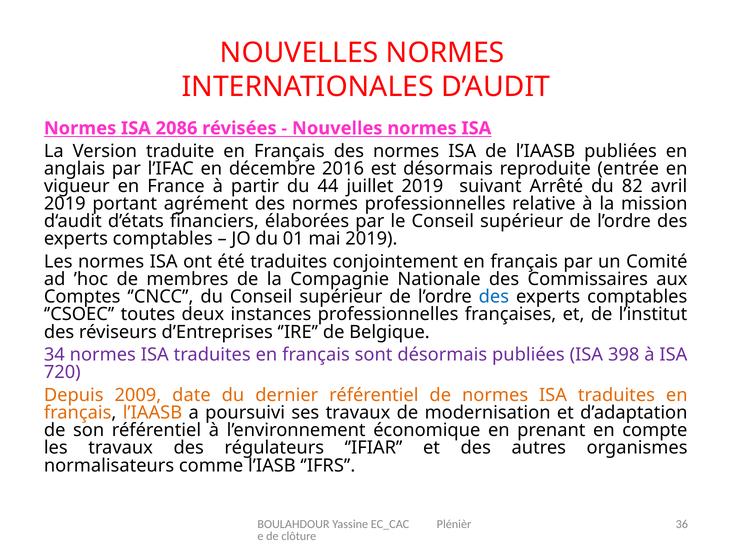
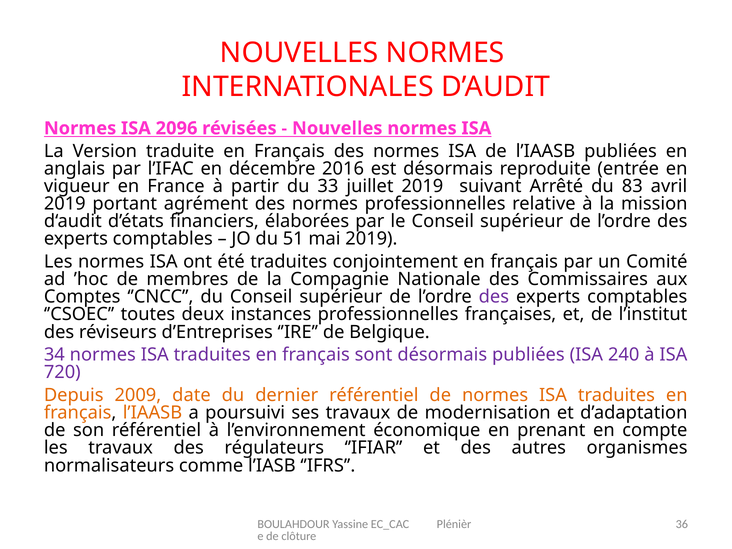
2086: 2086 -> 2096
44: 44 -> 33
82: 82 -> 83
01: 01 -> 51
des at (494, 297) colour: blue -> purple
398: 398 -> 240
